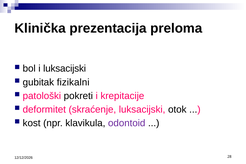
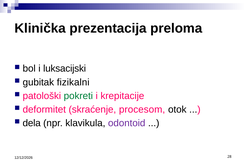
pokreti colour: black -> green
skraćenje luksacijski: luksacijski -> procesom
kost: kost -> dela
